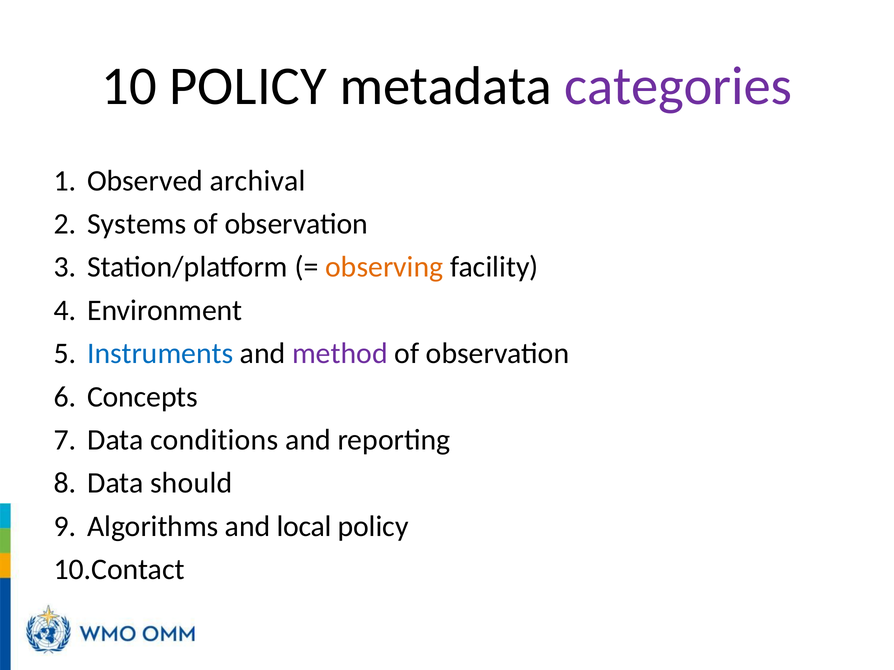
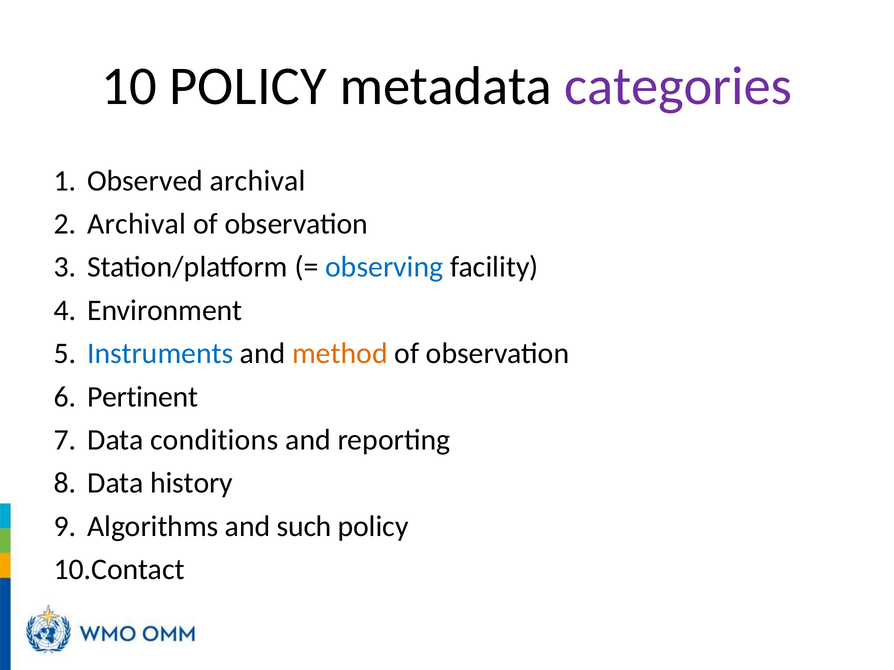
Systems at (137, 224): Systems -> Archival
observing colour: orange -> blue
method colour: purple -> orange
Concepts: Concepts -> Pertinent
should: should -> history
local: local -> such
